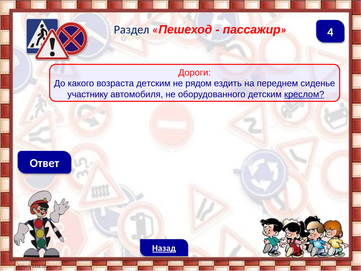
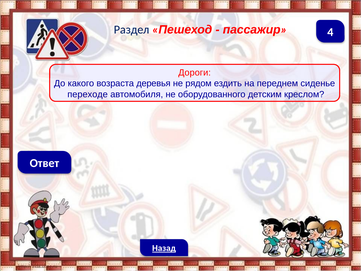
возраста детским: детским -> деревья
участнику: участнику -> переходе
креслом underline: present -> none
